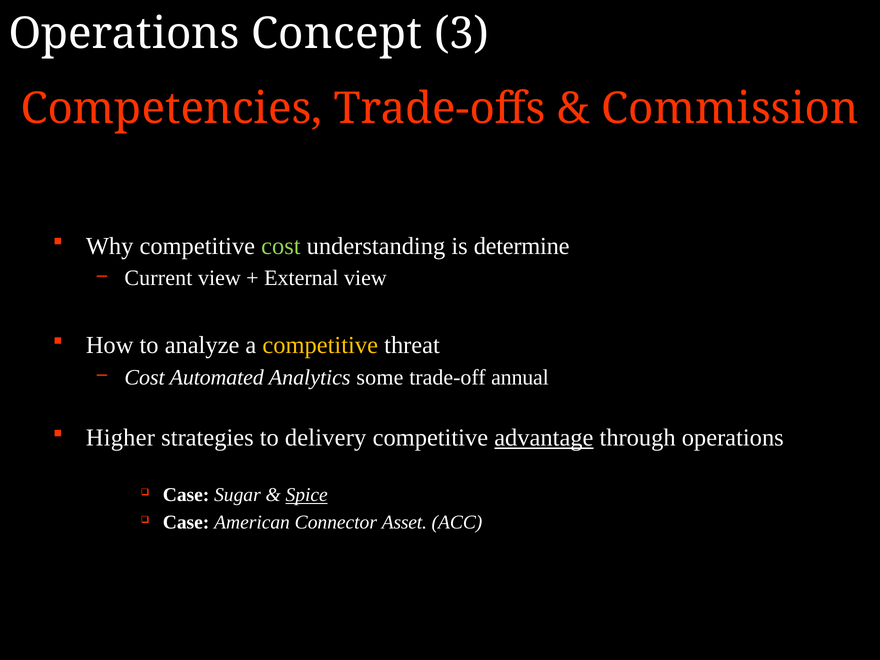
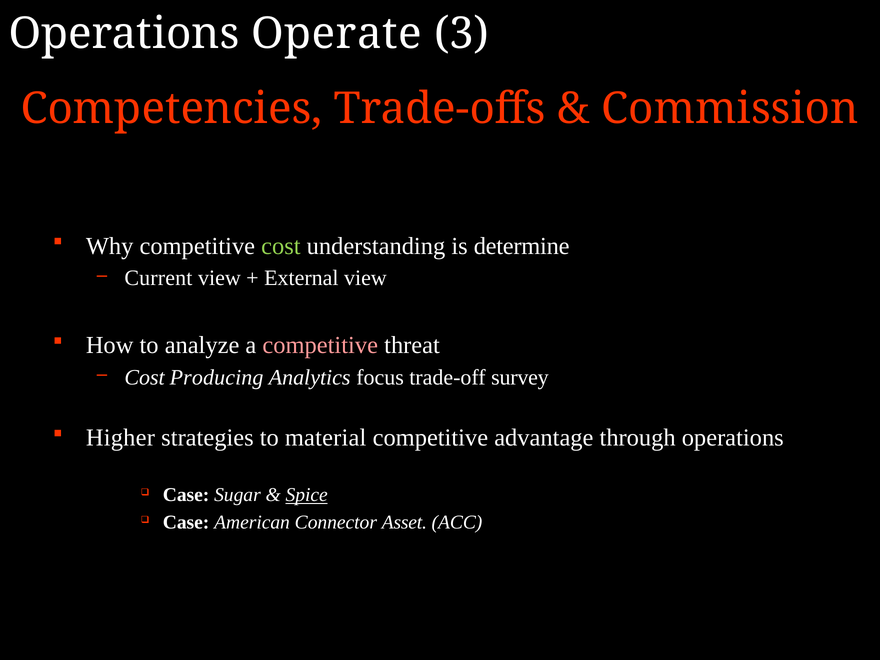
Concept: Concept -> Operate
competitive at (320, 345) colour: yellow -> pink
Automated: Automated -> Producing
some: some -> focus
annual: annual -> survey
delivery: delivery -> material
advantage underline: present -> none
